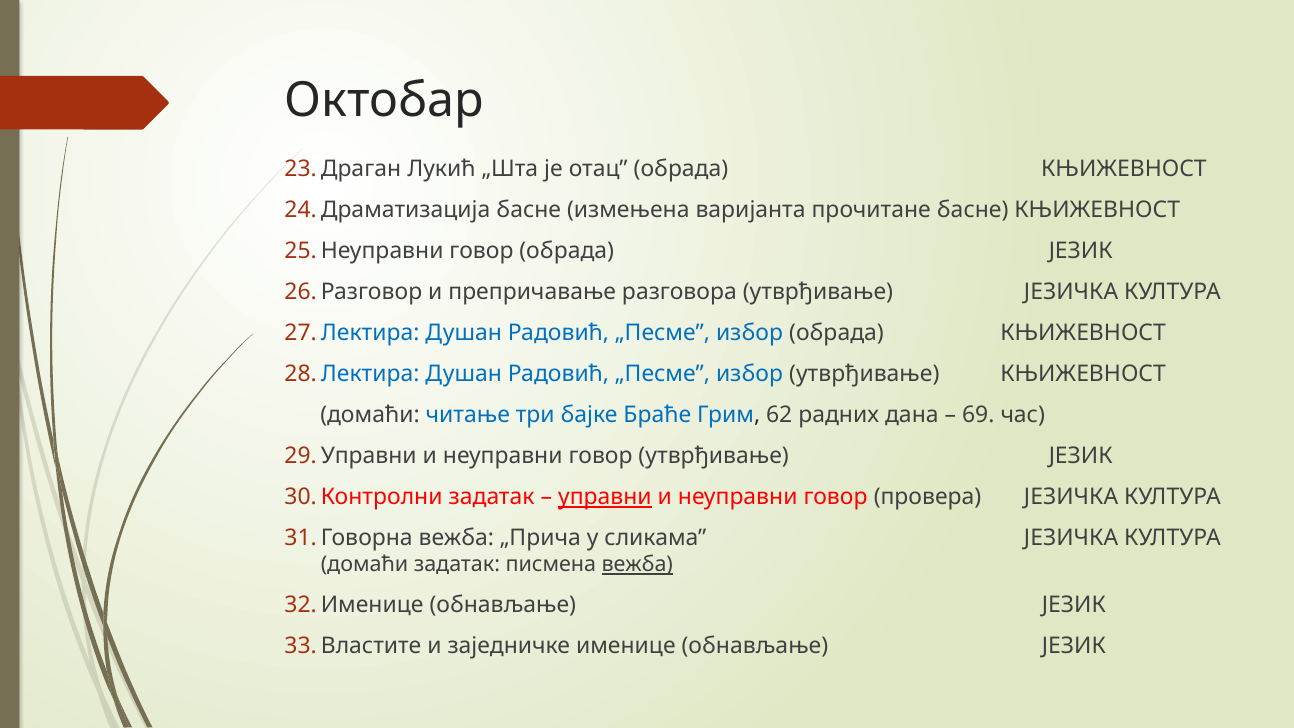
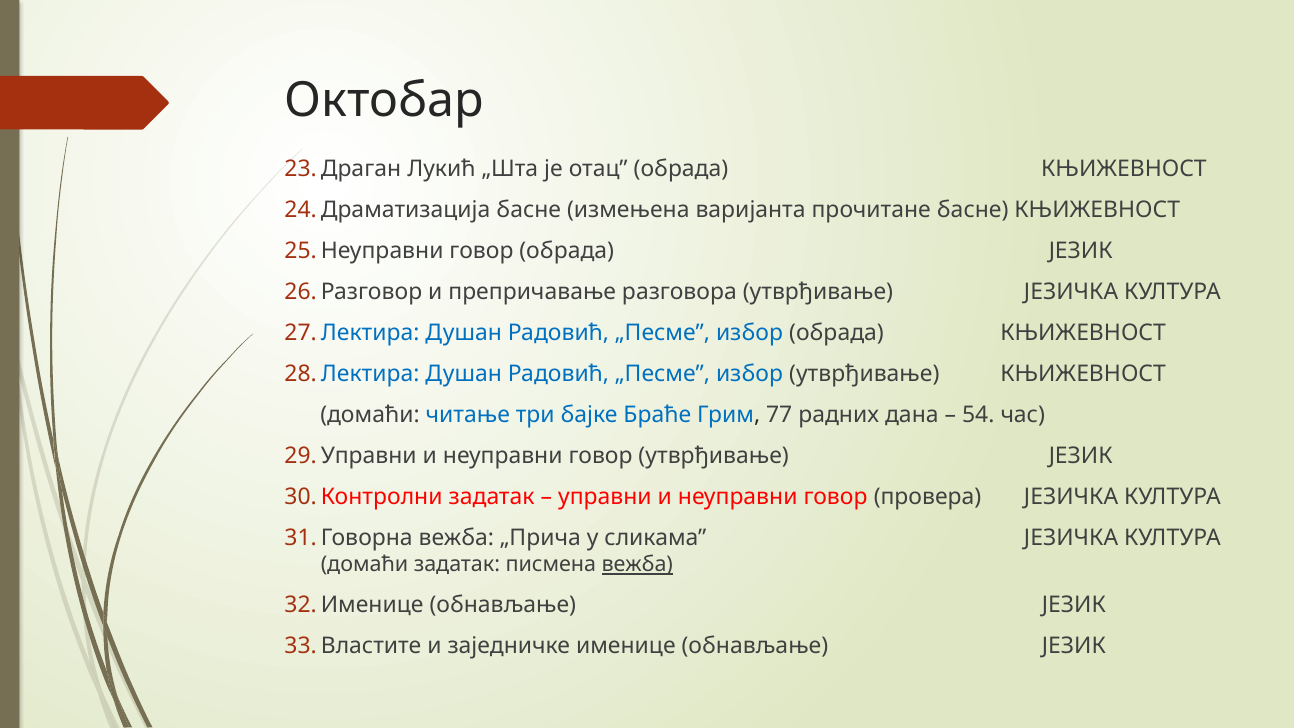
62: 62 -> 77
69: 69 -> 54
управни underline: present -> none
